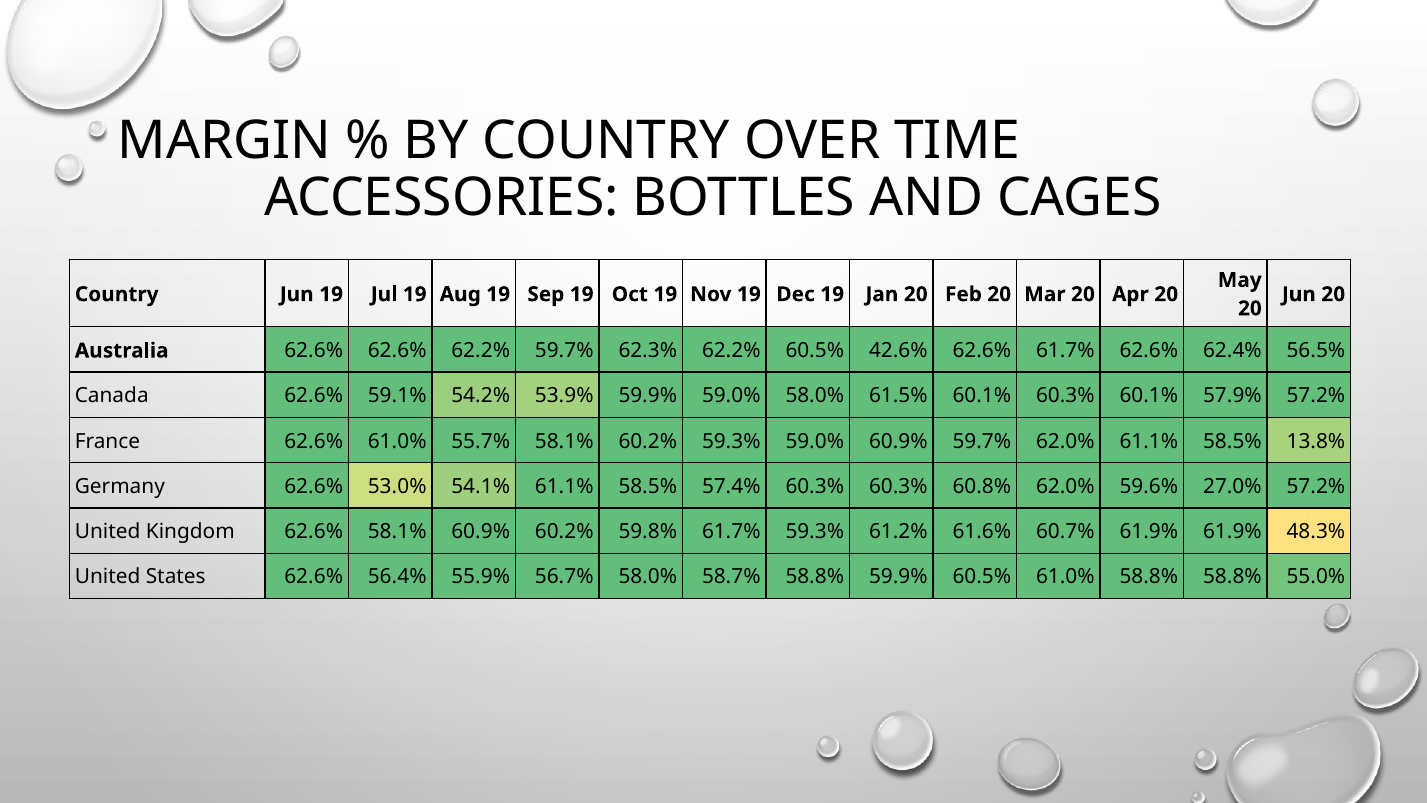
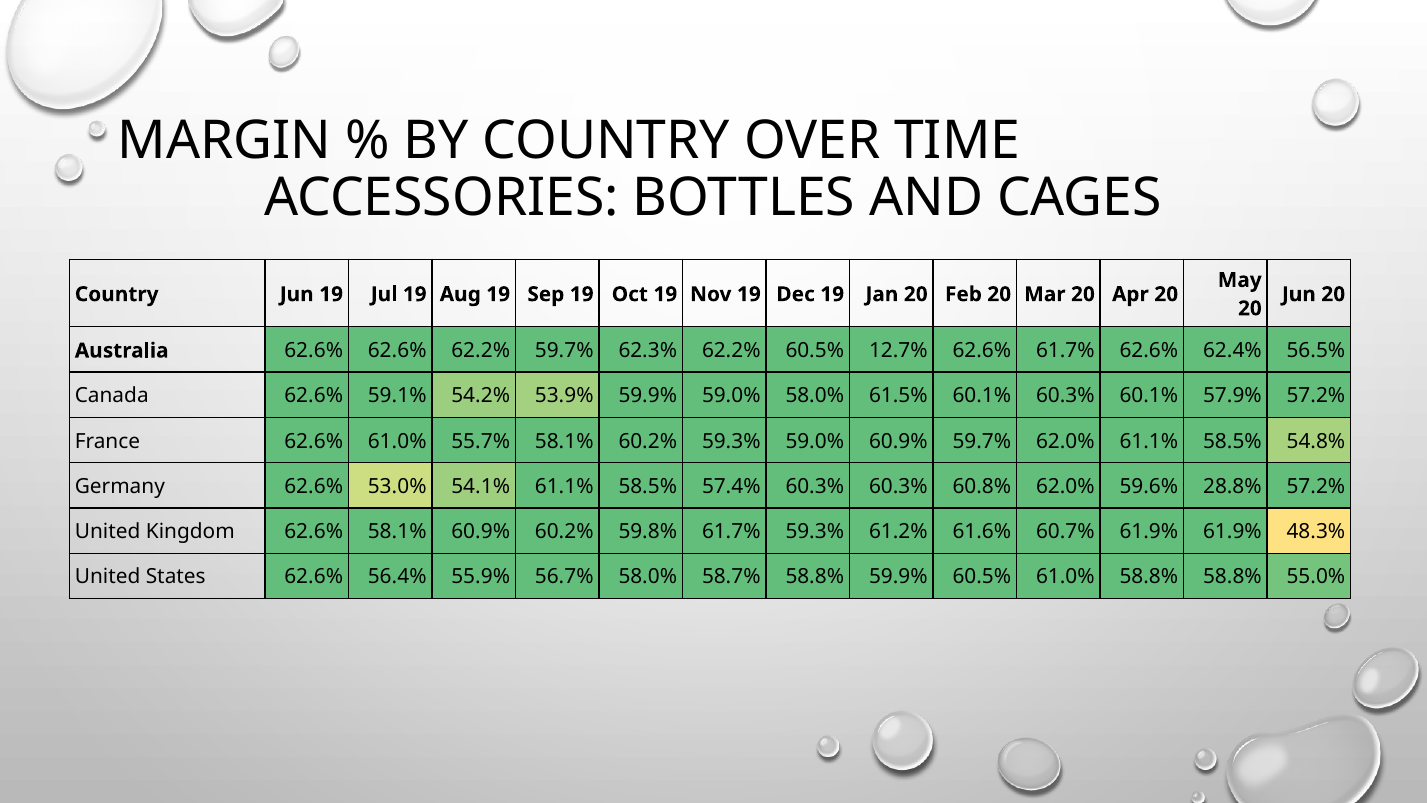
42.6%: 42.6% -> 12.7%
13.8%: 13.8% -> 54.8%
27.0%: 27.0% -> 28.8%
